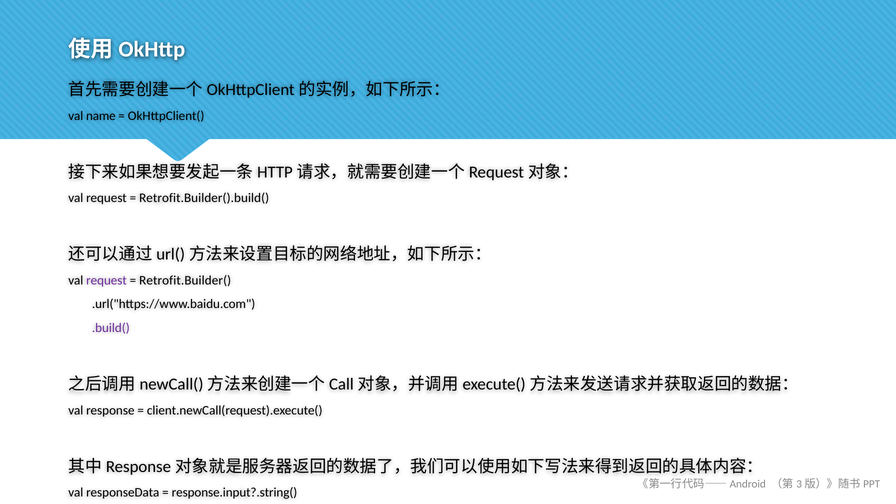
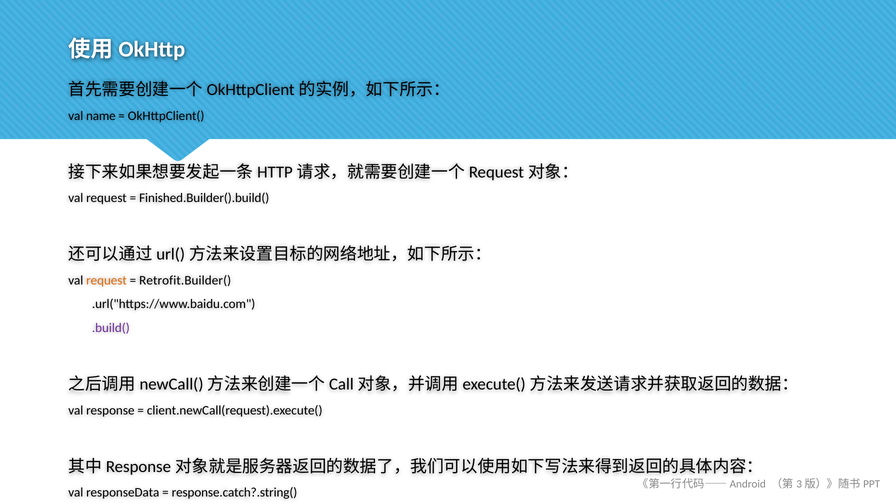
Retrofit.Builder().build(: Retrofit.Builder().build( -> Finished.Builder().build(
request at (106, 280) colour: purple -> orange
response.input?.string(: response.input?.string( -> response.catch?.string(
